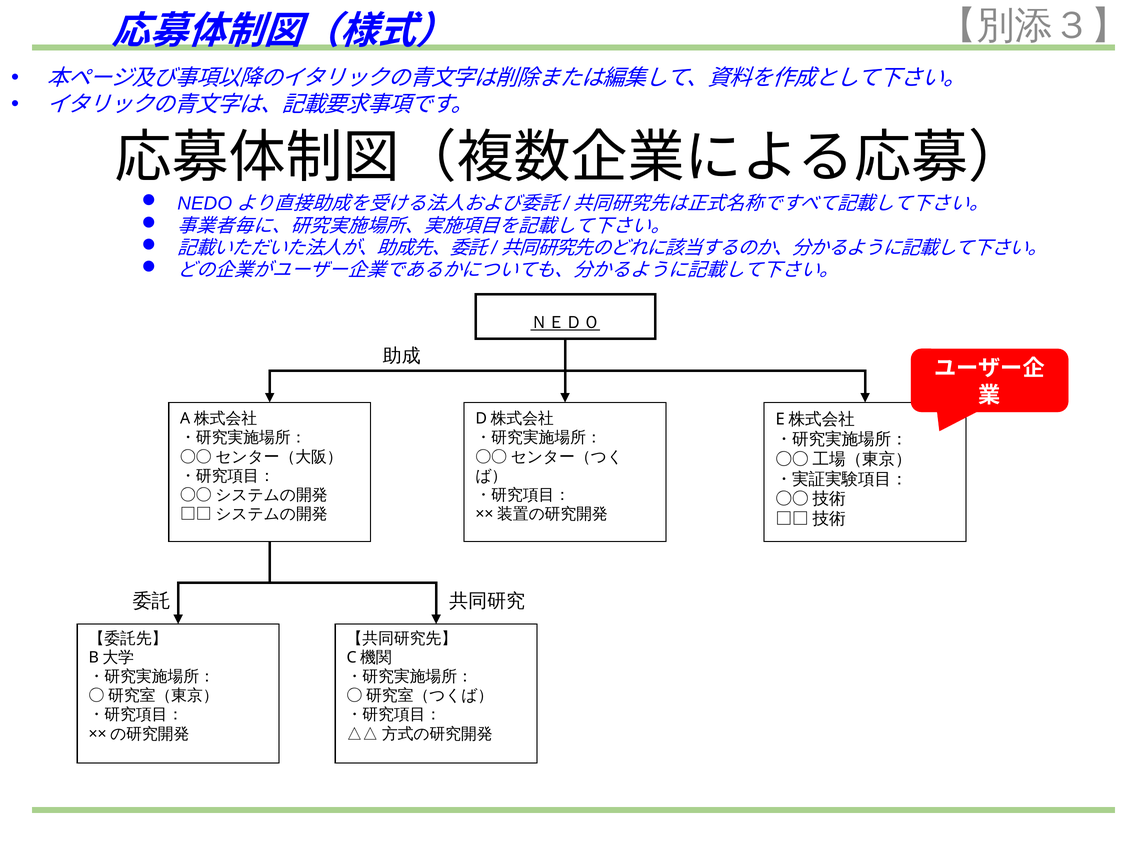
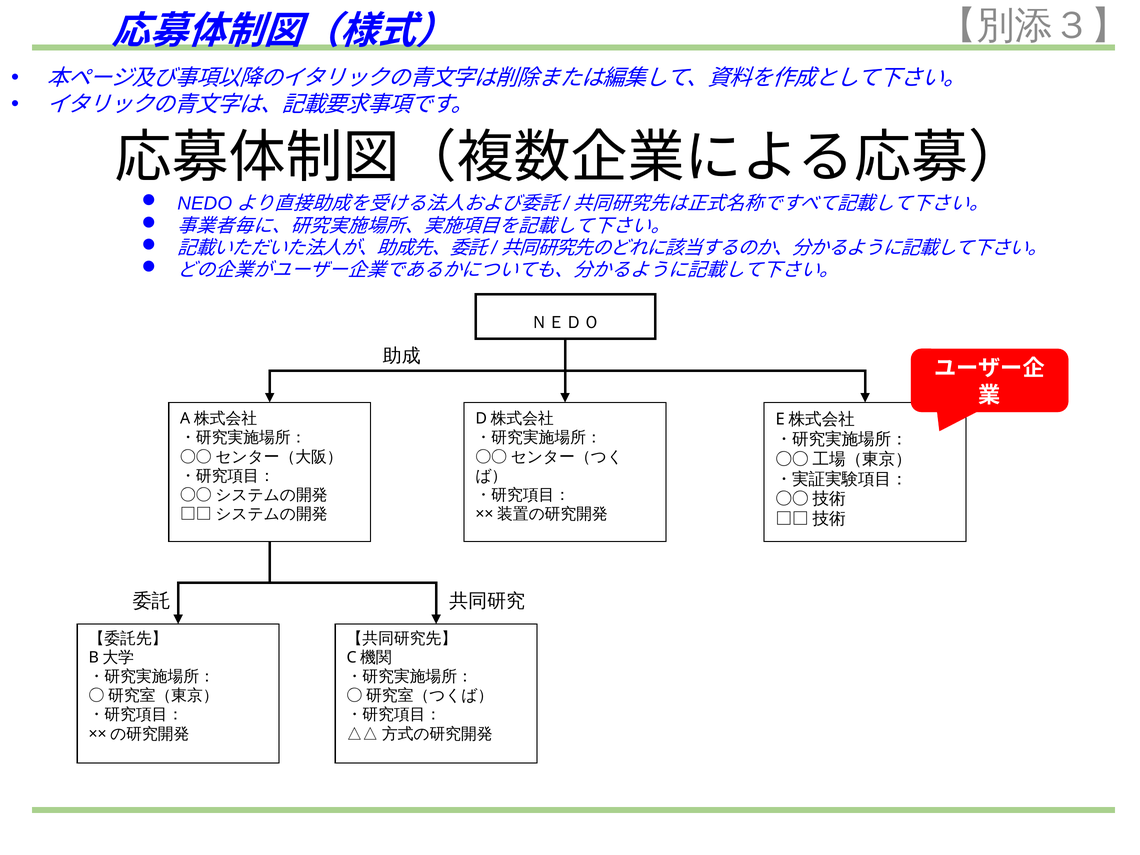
ＮＥＤＯ underline: present -> none
